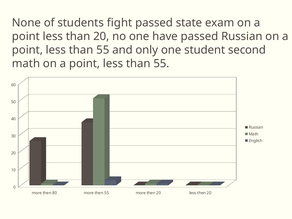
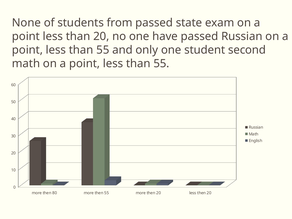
fight: fight -> from
